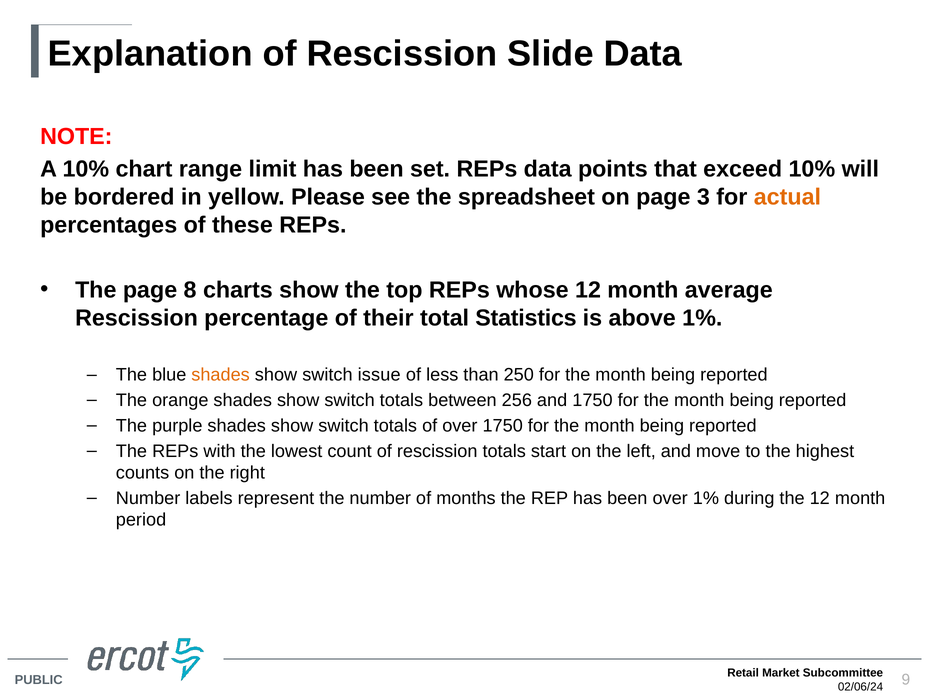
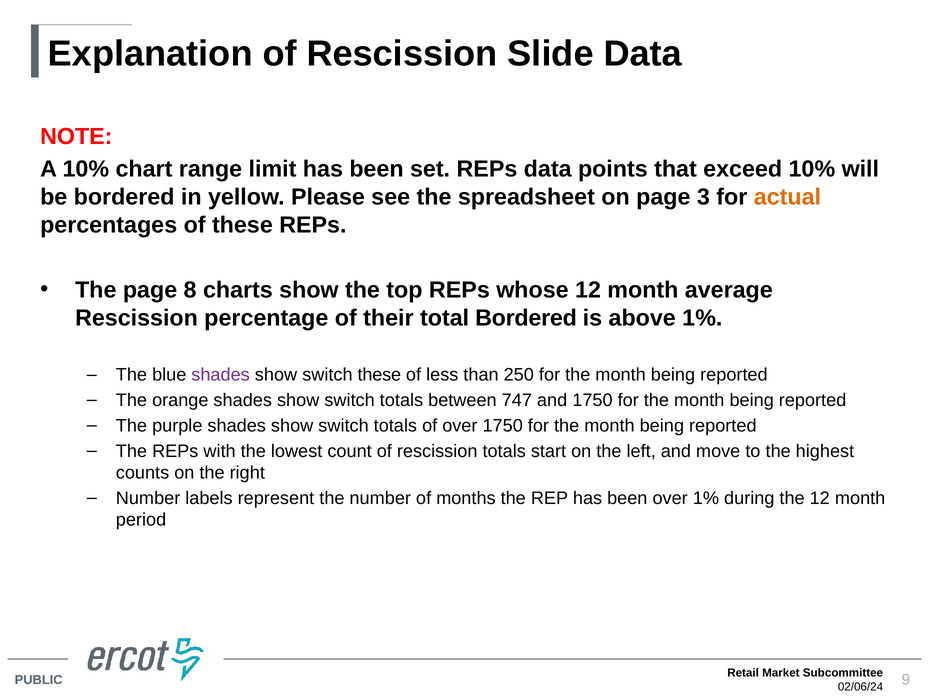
total Statistics: Statistics -> Bordered
shades at (221, 375) colour: orange -> purple
switch issue: issue -> these
256: 256 -> 747
